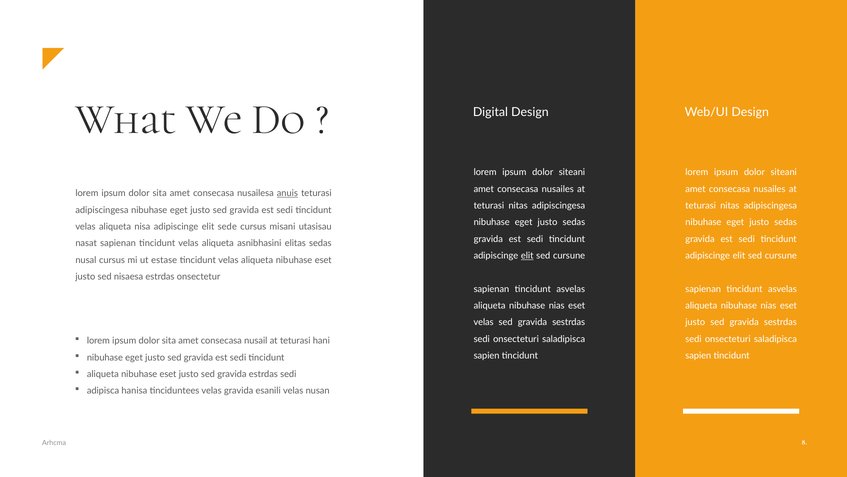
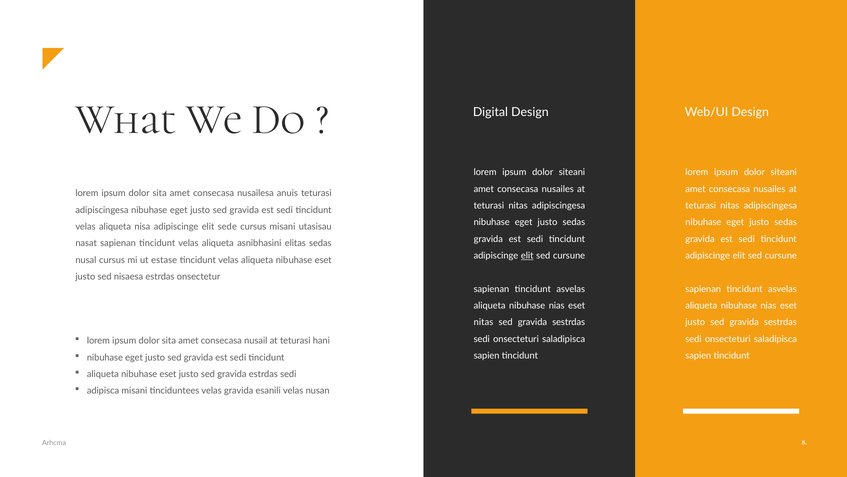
anuis underline: present -> none
velas at (484, 322): velas -> nitas
adipisca hanisa: hanisa -> misani
